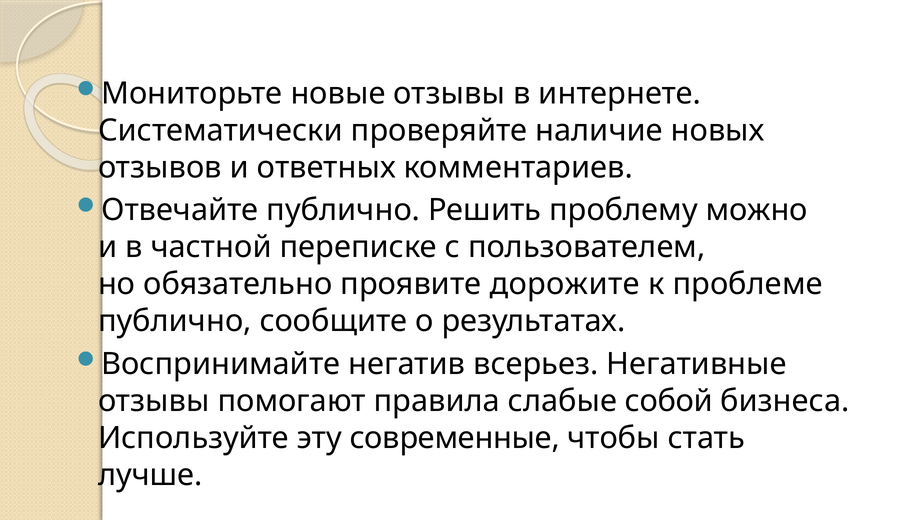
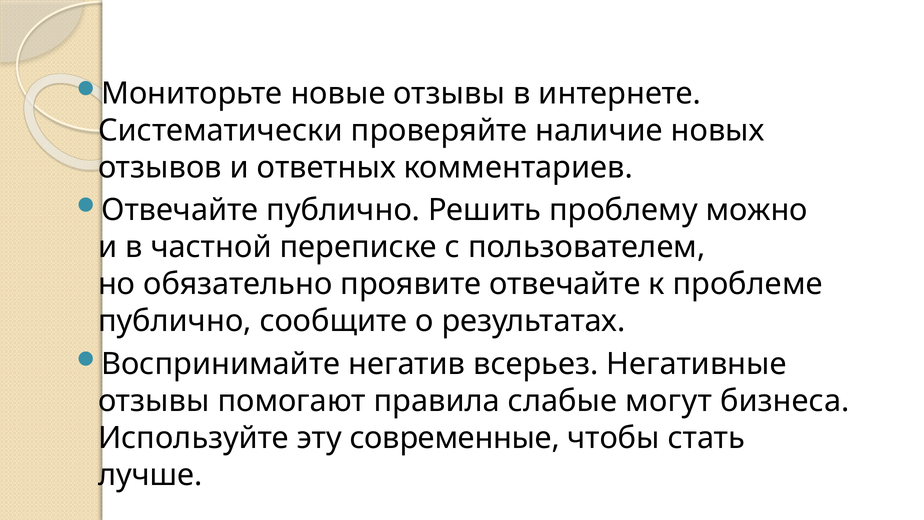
проявите дорожите: дорожите -> отвечайте
собой: собой -> могут
